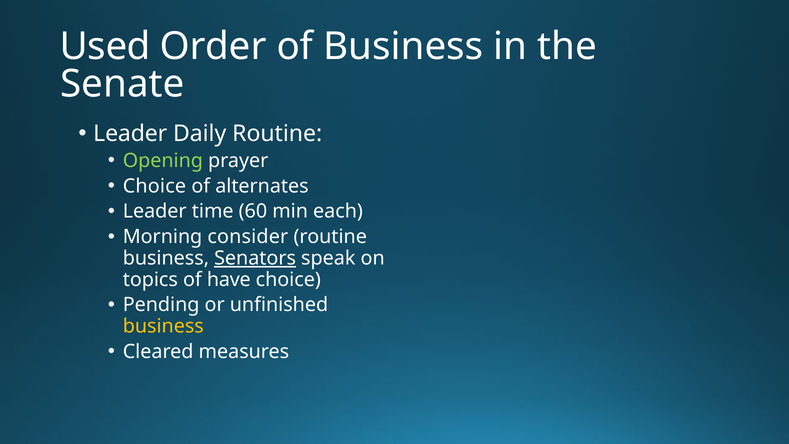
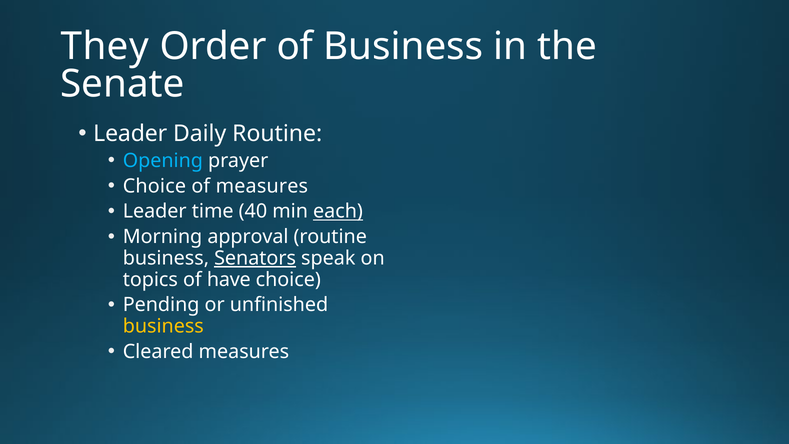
Used: Used -> They
Opening colour: light green -> light blue
of alternates: alternates -> measures
60: 60 -> 40
each underline: none -> present
consider: consider -> approval
